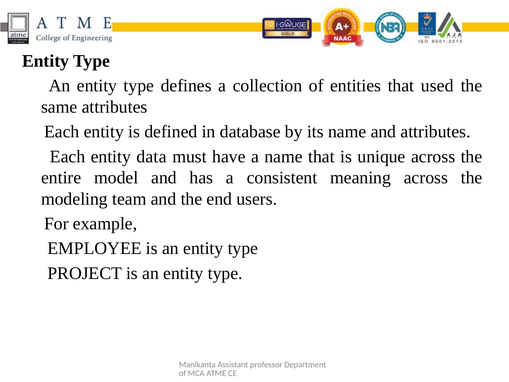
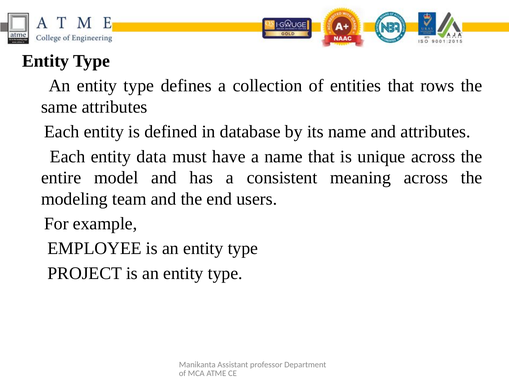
used: used -> rows
